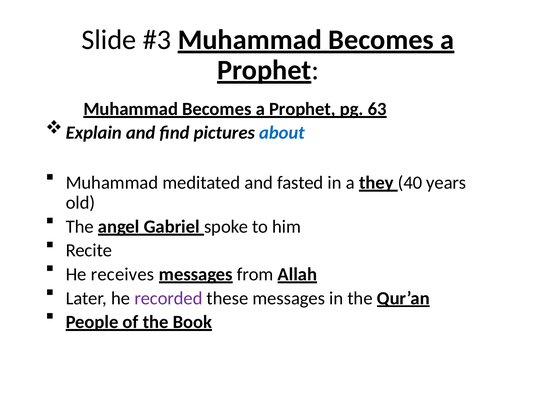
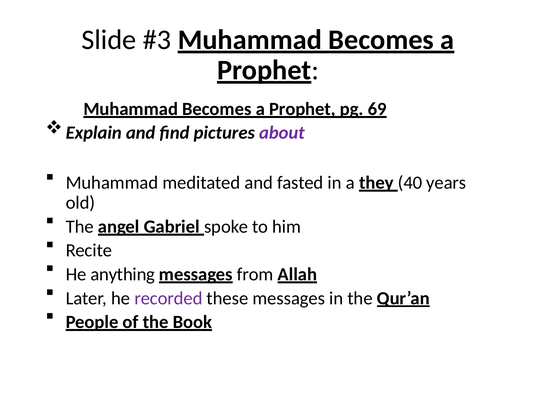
63: 63 -> 69
about colour: blue -> purple
receives: receives -> anything
